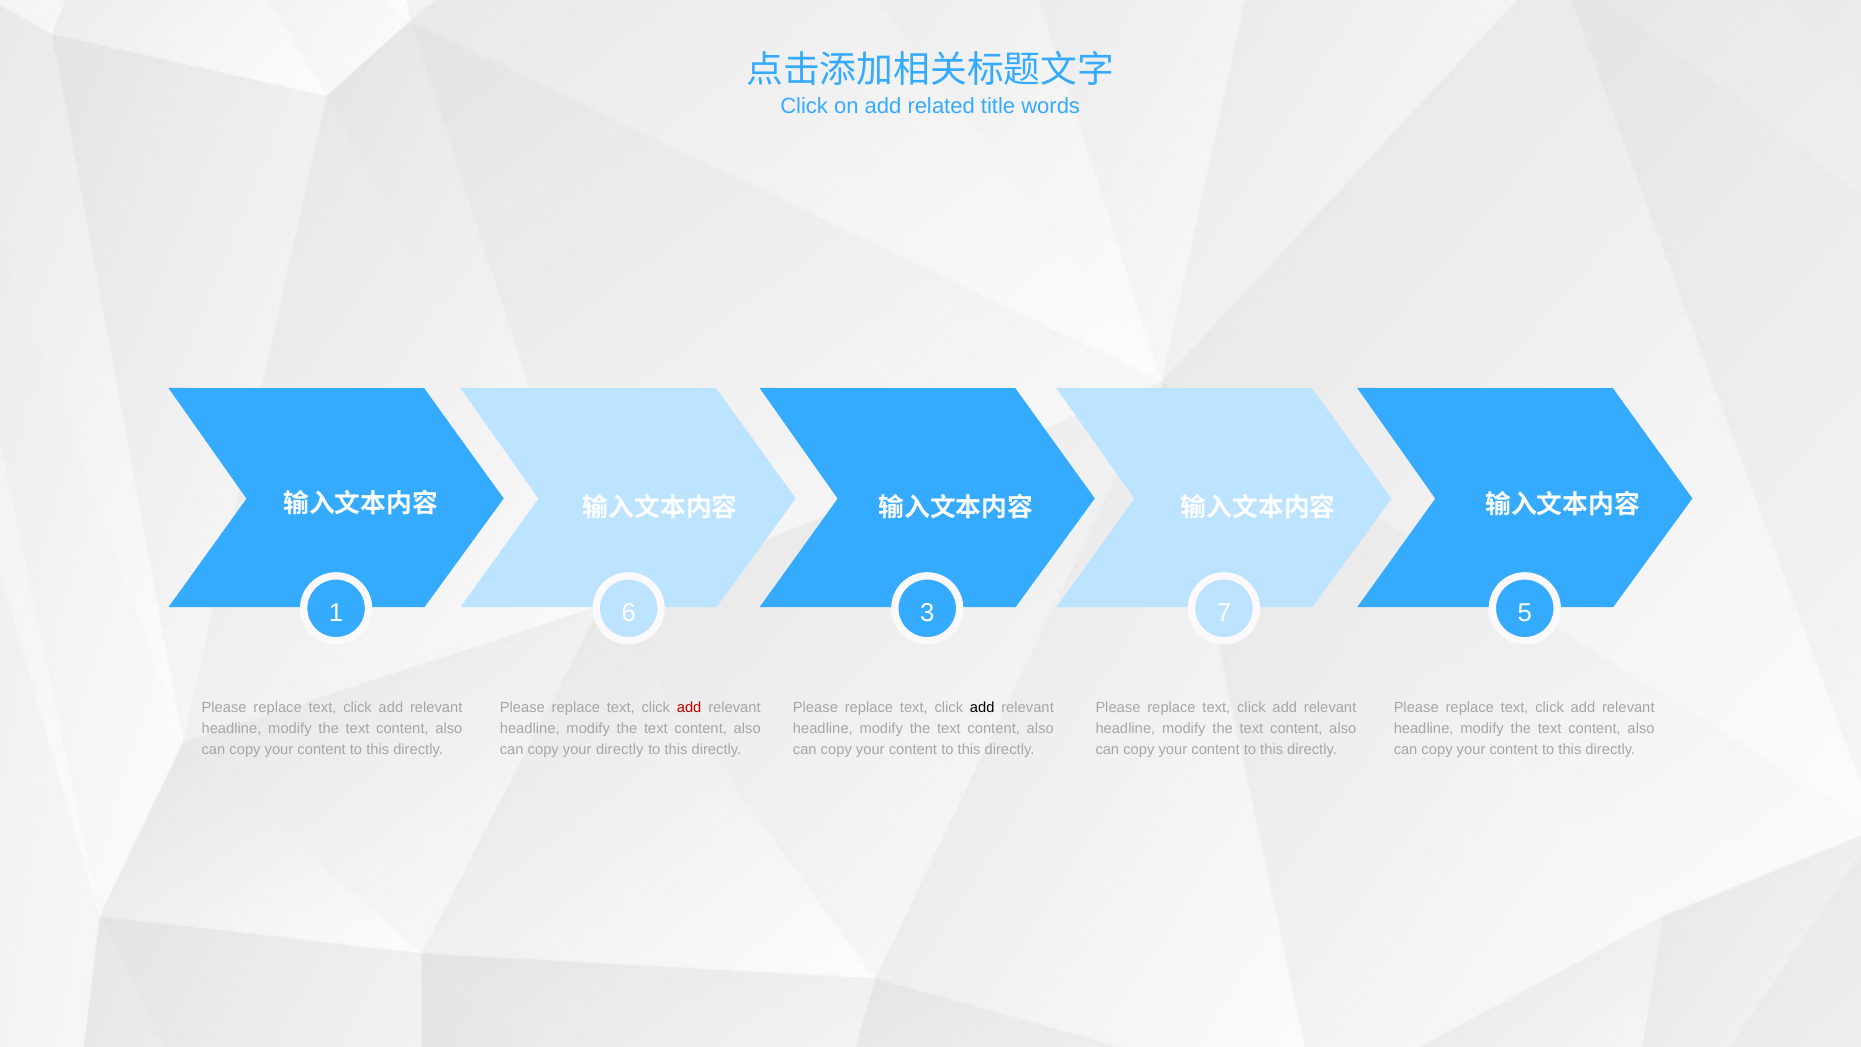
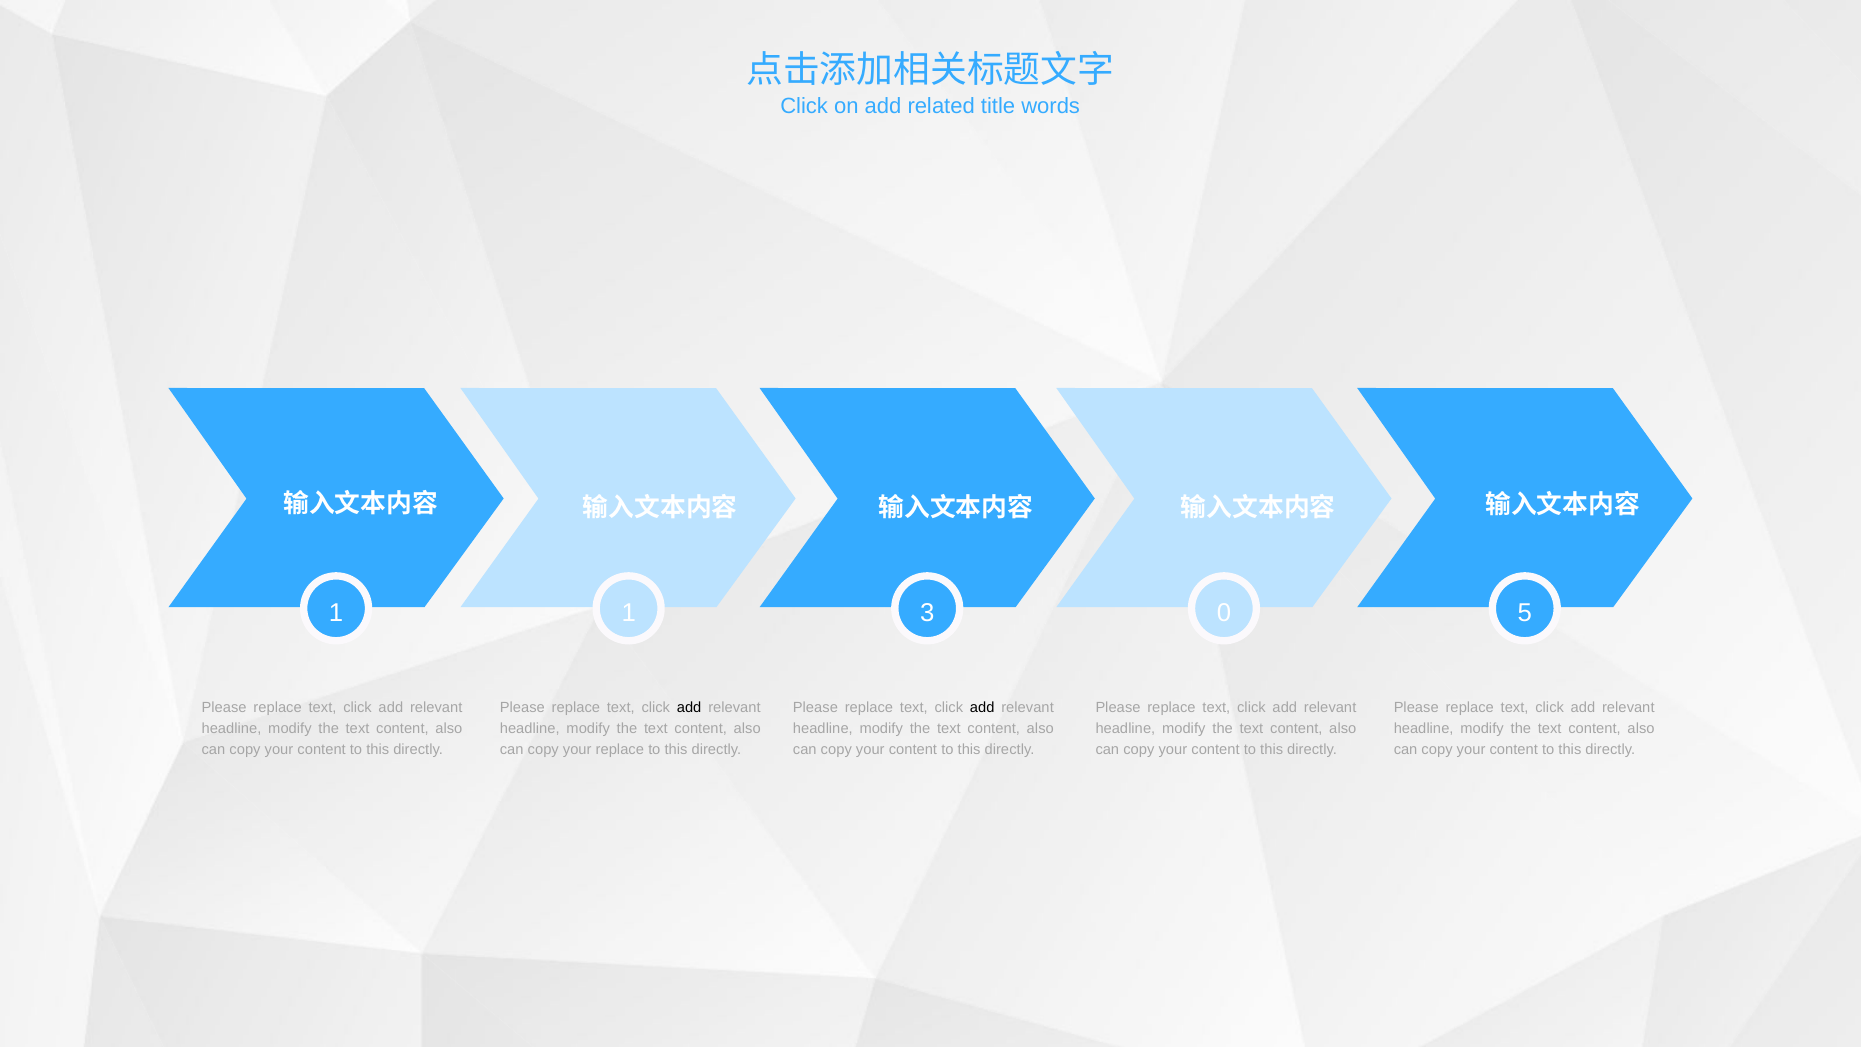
1 6: 6 -> 1
7: 7 -> 0
add at (689, 707) colour: red -> black
your directly: directly -> replace
